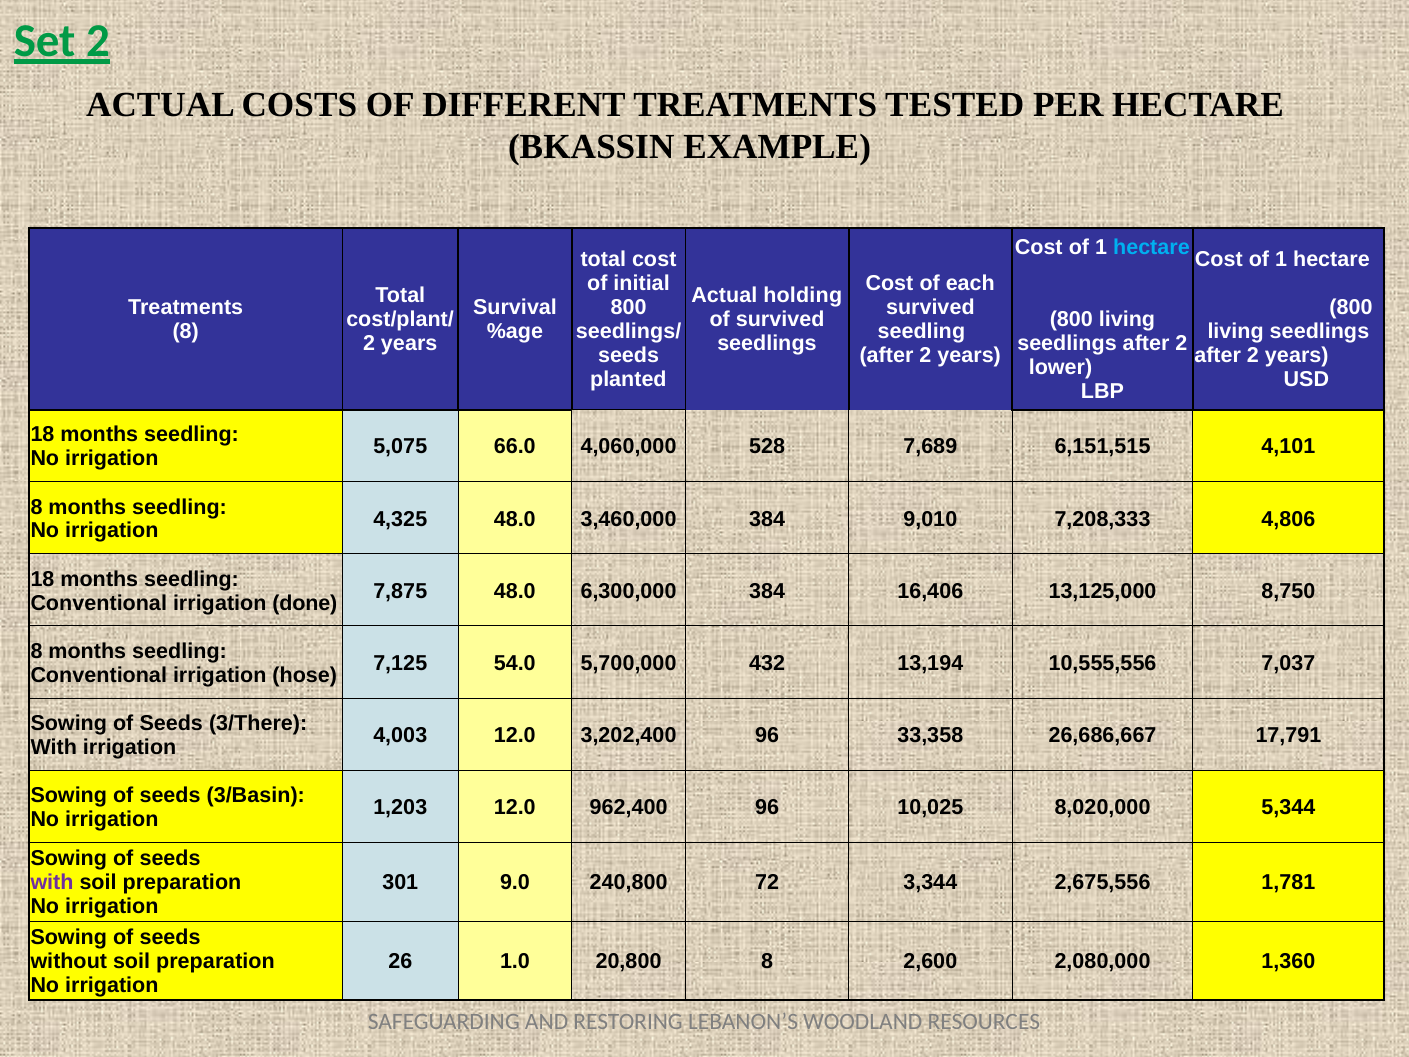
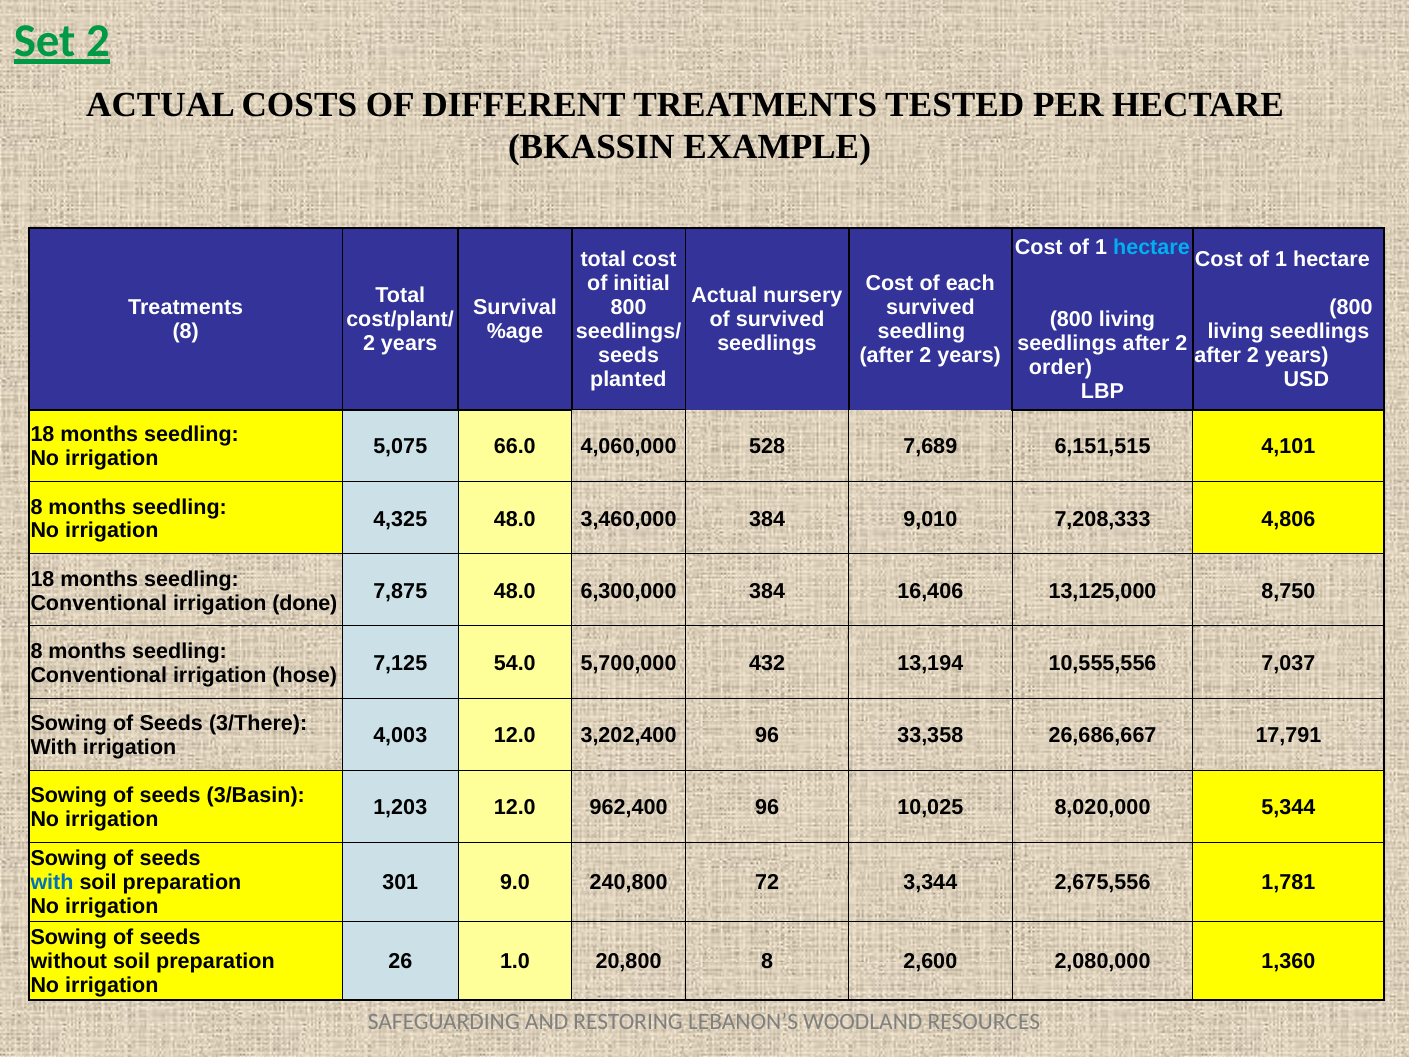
holding: holding -> nursery
lower: lower -> order
with at (52, 883) colour: purple -> blue
